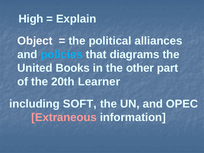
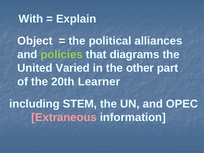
High: High -> With
policies colour: light blue -> light green
Books: Books -> Varied
SOFT: SOFT -> STEM
